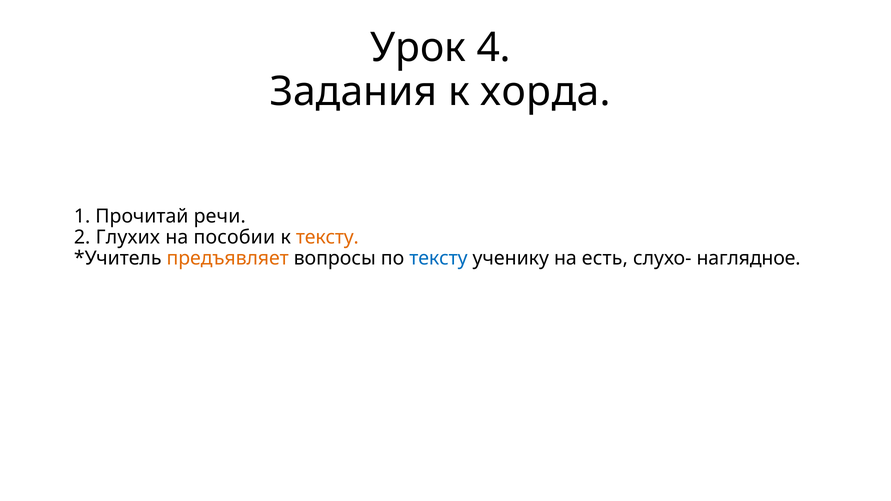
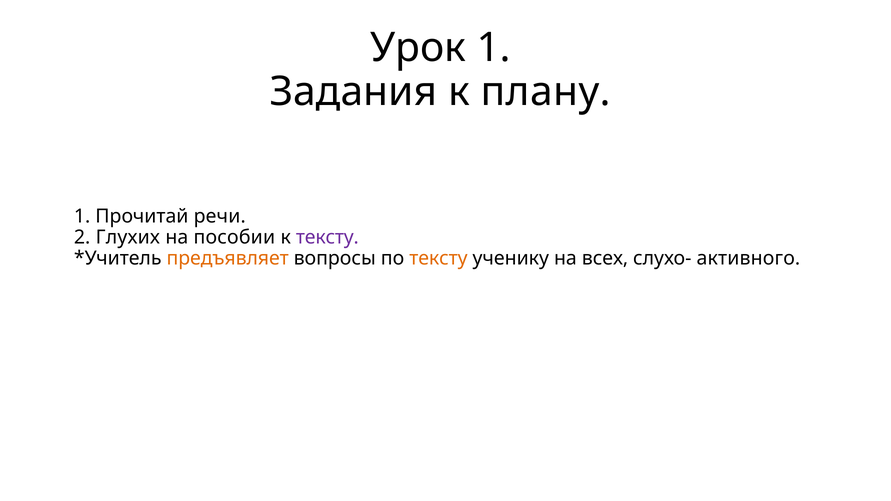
Урок 4: 4 -> 1
хорда: хорда -> плану
тексту at (327, 237) colour: orange -> purple
тексту at (438, 258) colour: blue -> orange
есть: есть -> всех
наглядное: наглядное -> активного
